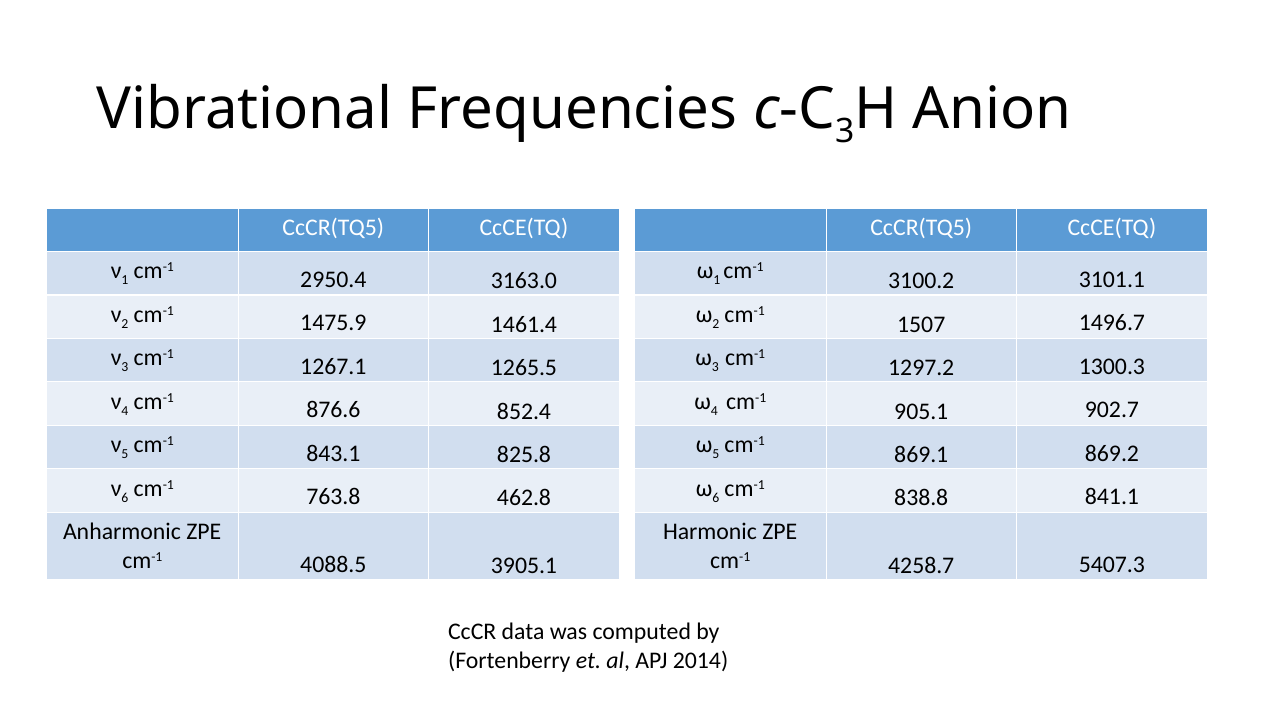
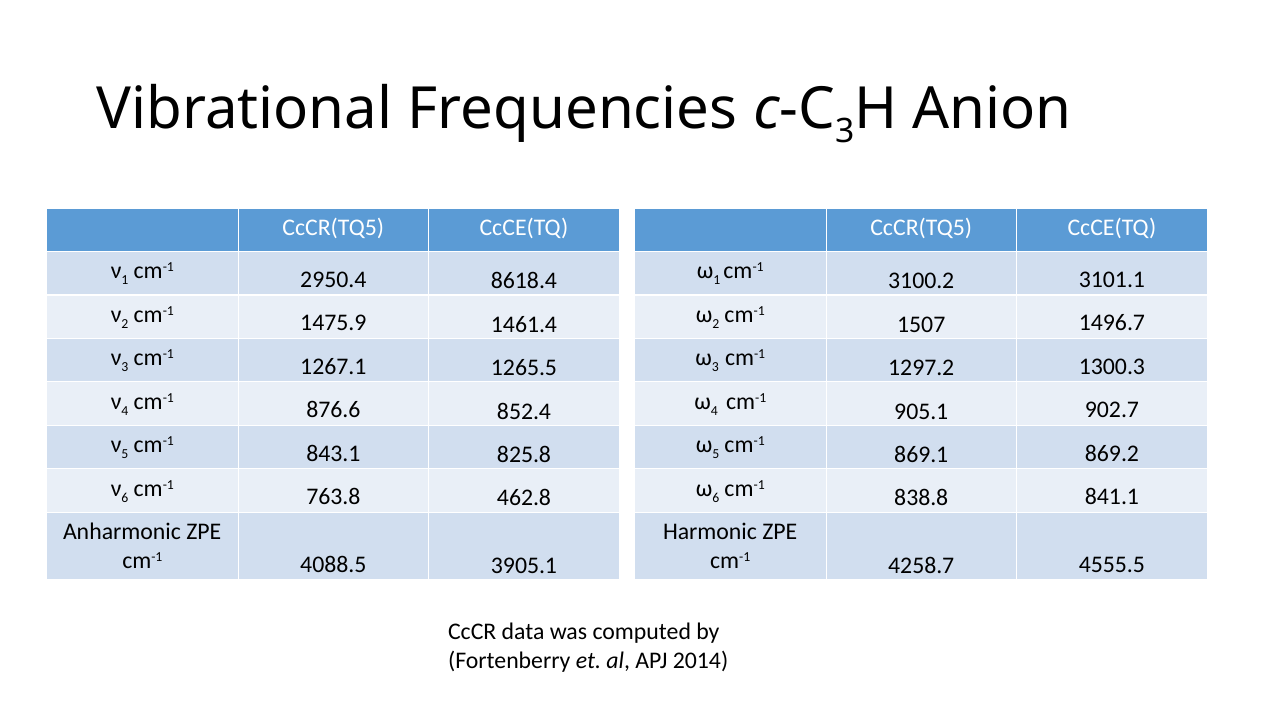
3163.0: 3163.0 -> 8618.4
5407.3: 5407.3 -> 4555.5
